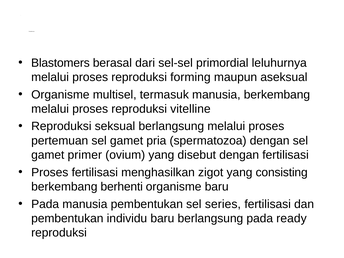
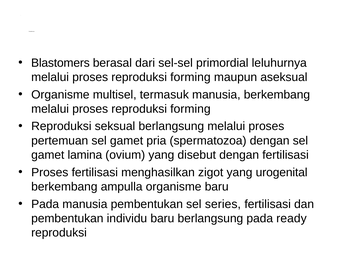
vitelline at (190, 109): vitelline -> forming
primer: primer -> lamina
consisting: consisting -> urogenital
berhenti: berhenti -> ampulla
